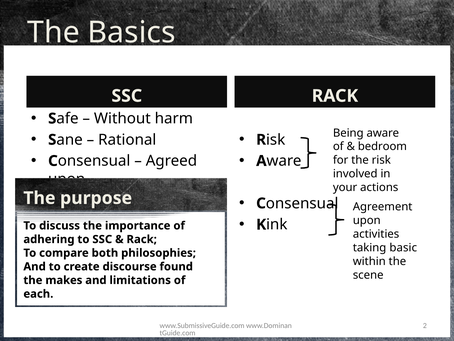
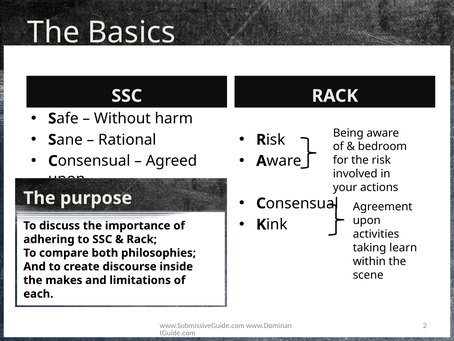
basic: basic -> learn
found: found -> inside
